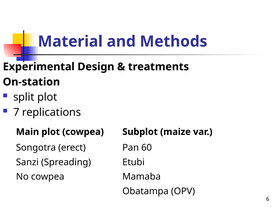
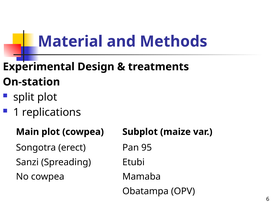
7: 7 -> 1
60: 60 -> 95
